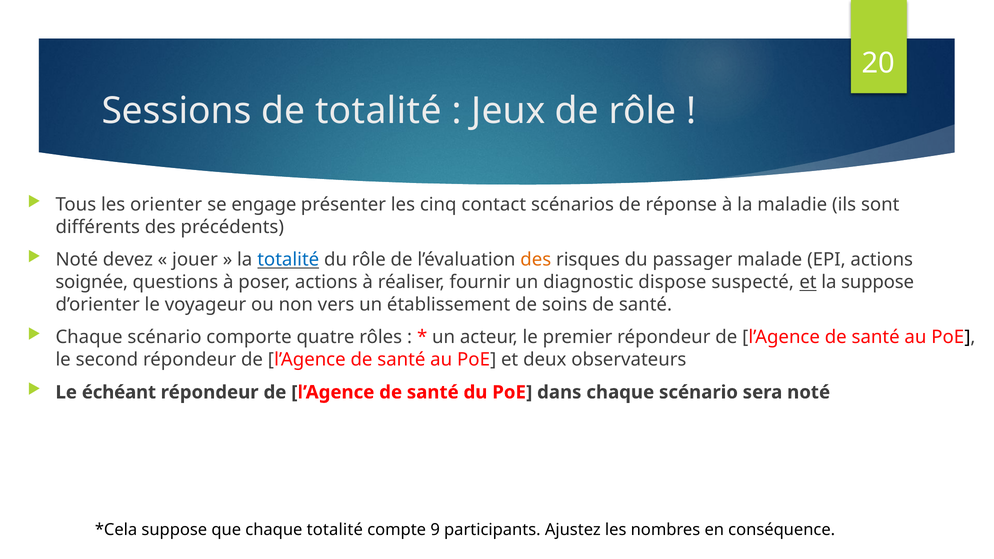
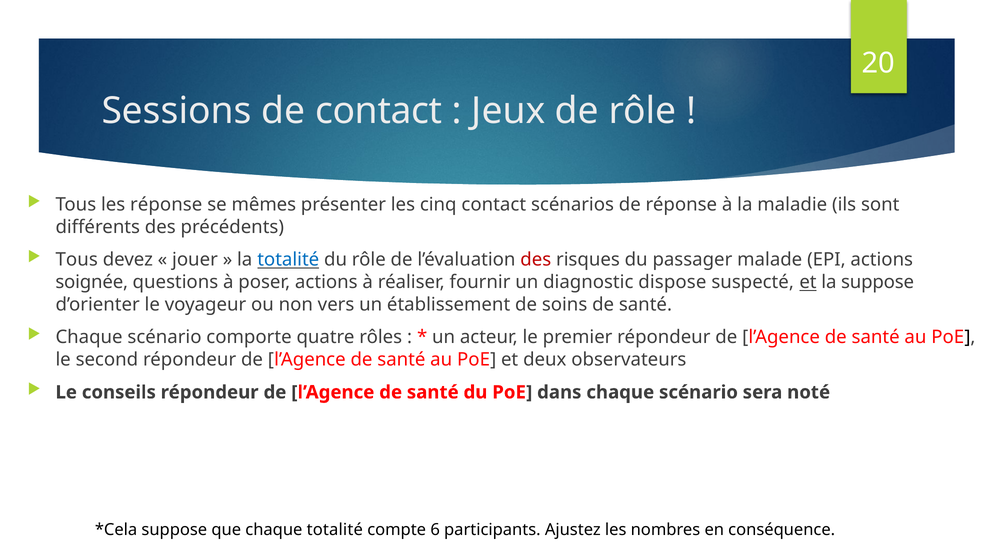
de totalité: totalité -> contact
les orienter: orienter -> réponse
engage: engage -> mêmes
Noté at (77, 260): Noté -> Tous
des at (536, 260) colour: orange -> red
échéant: échéant -> conseils
9: 9 -> 6
